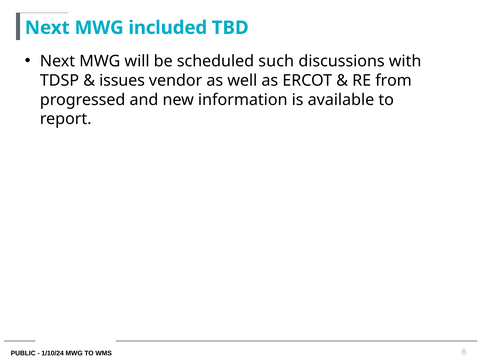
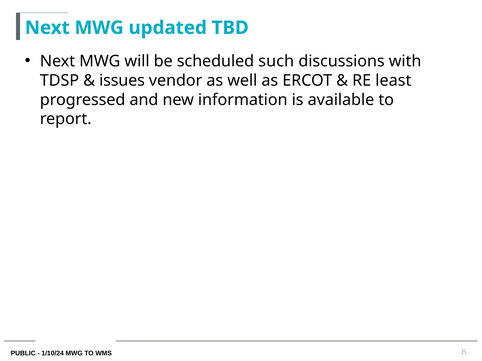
included: included -> updated
from: from -> least
